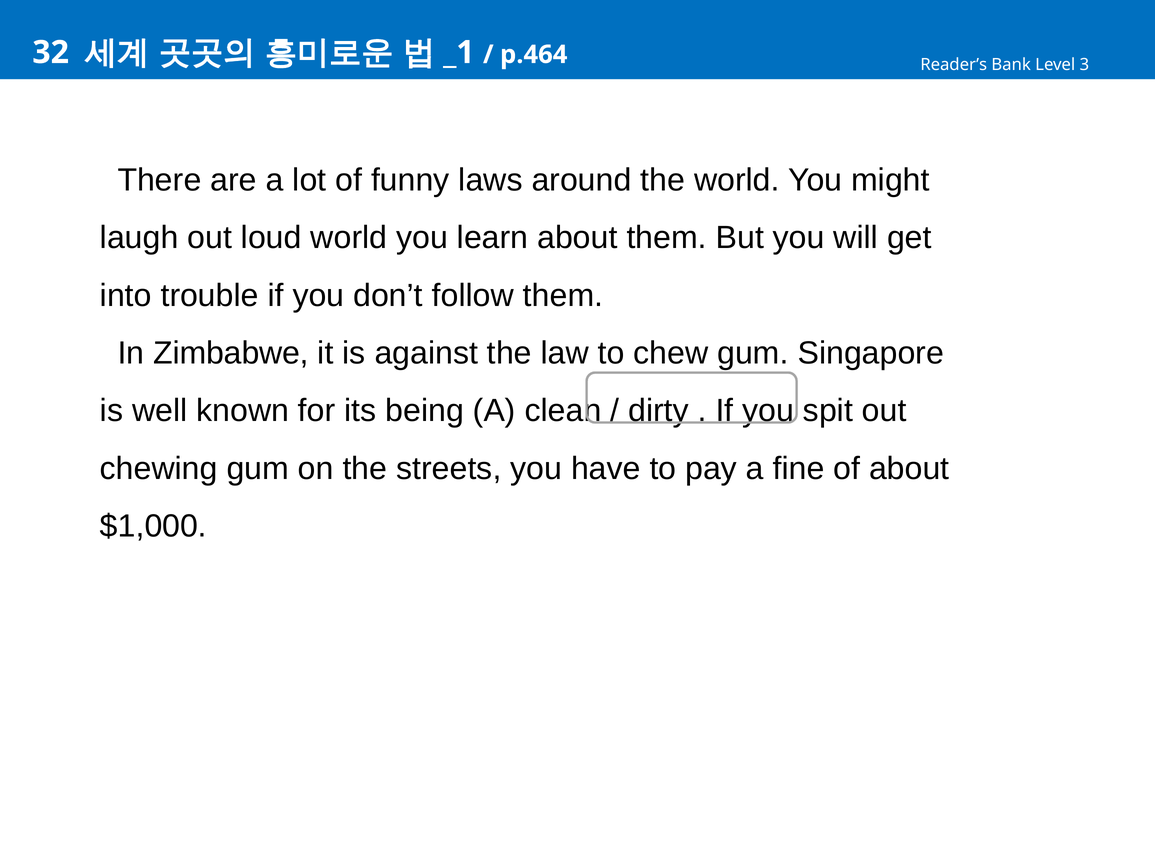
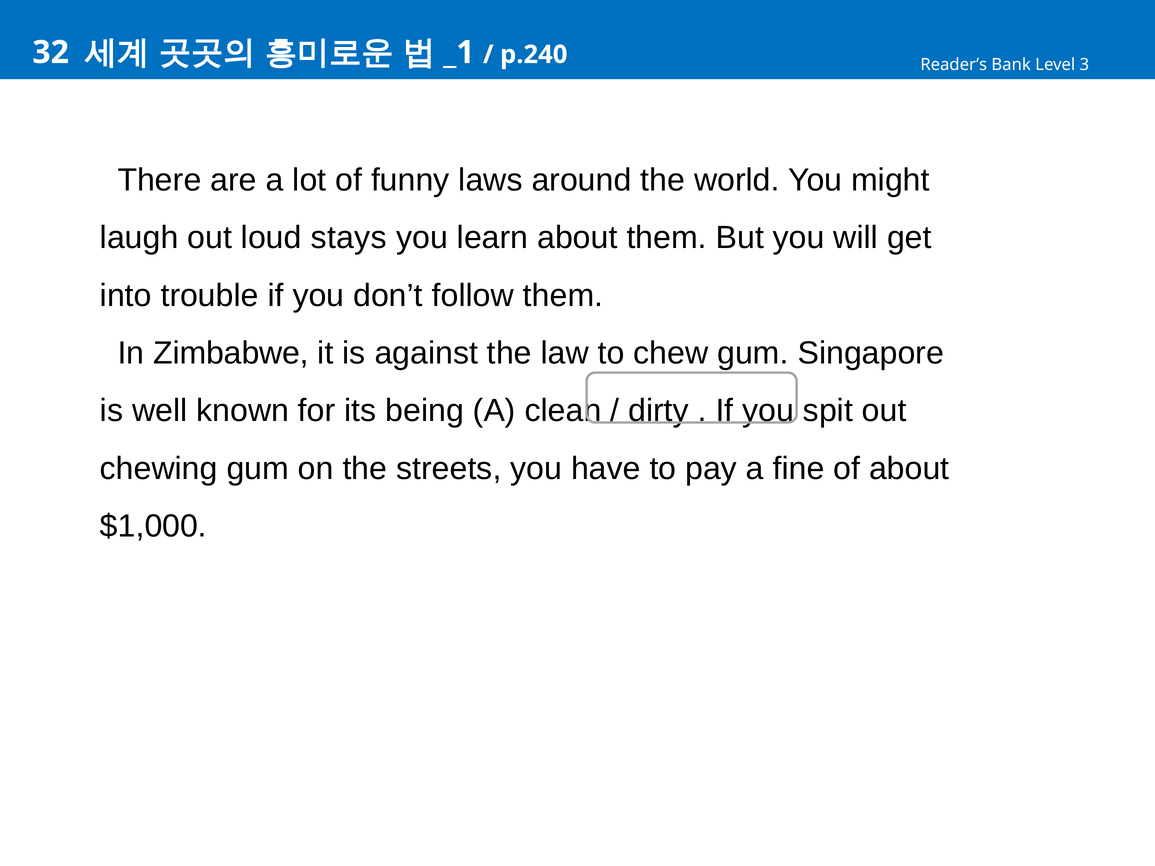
p.464: p.464 -> p.240
loud world: world -> stays
